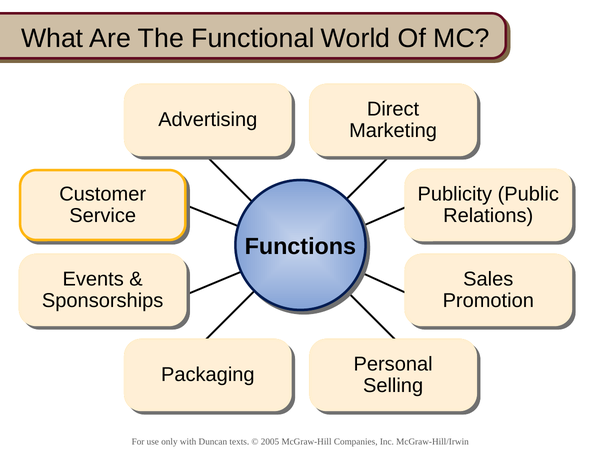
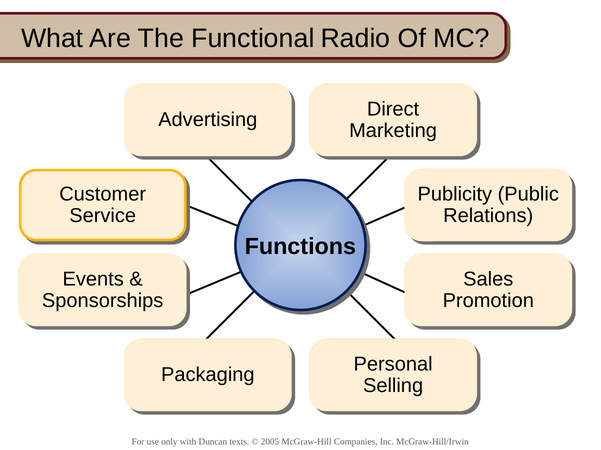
World: World -> Radio
